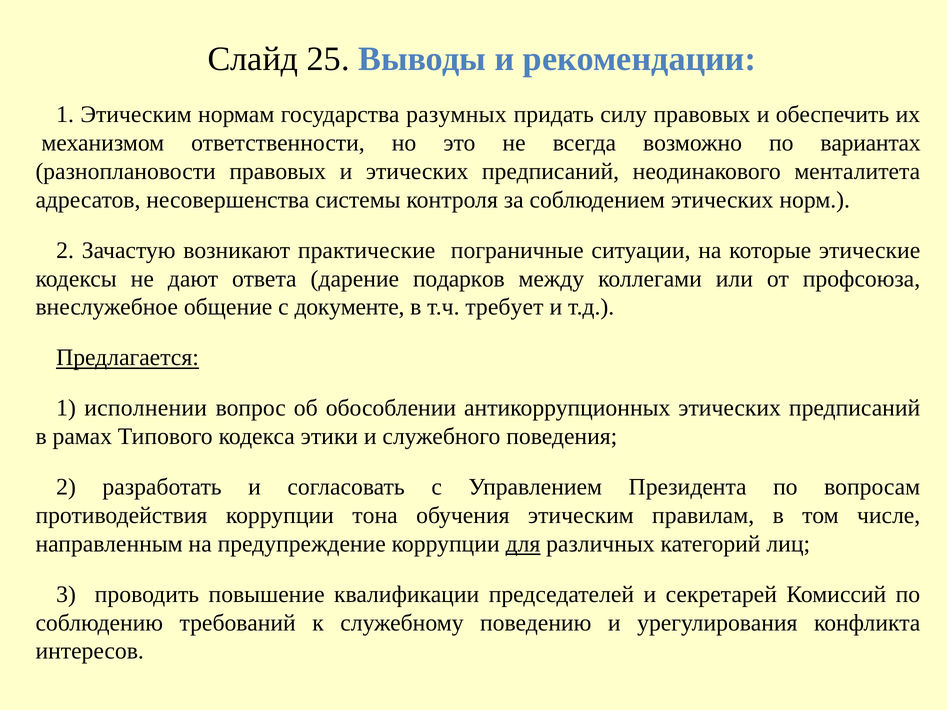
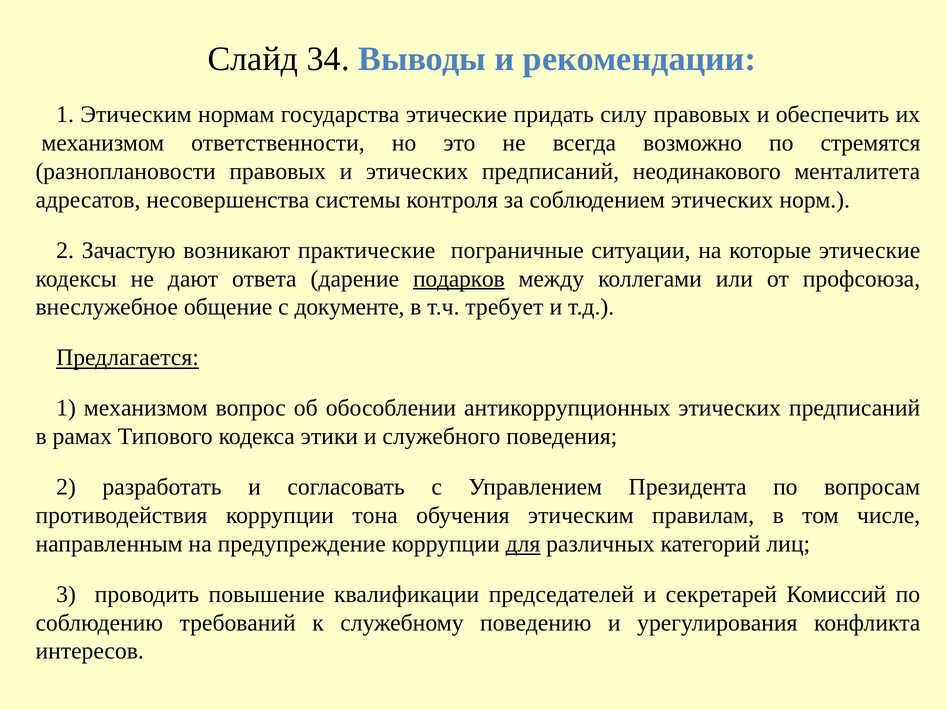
25: 25 -> 34
государства разумных: разумных -> этические
вариантах: вариантах -> стремятся
подарков underline: none -> present
1 исполнении: исполнении -> механизмом
